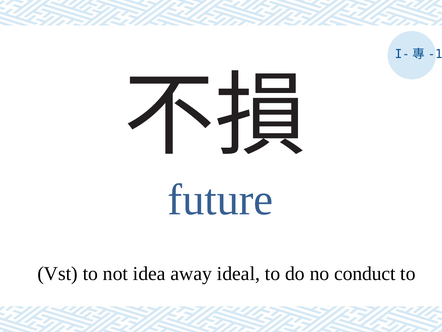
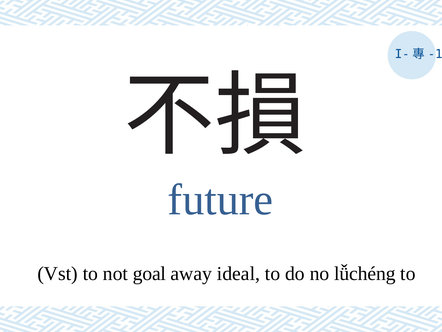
idea: idea -> goal
conduct: conduct -> lǚchéng
